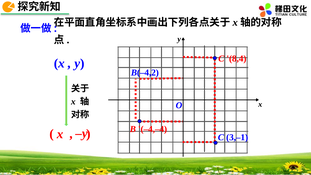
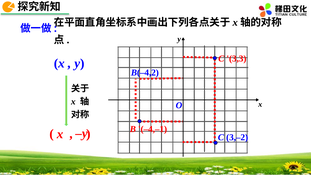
8,4: 8,4 -> 3,3
–4,–4: –4,–4 -> –4,–1
3,–1: 3,–1 -> 3,–2
